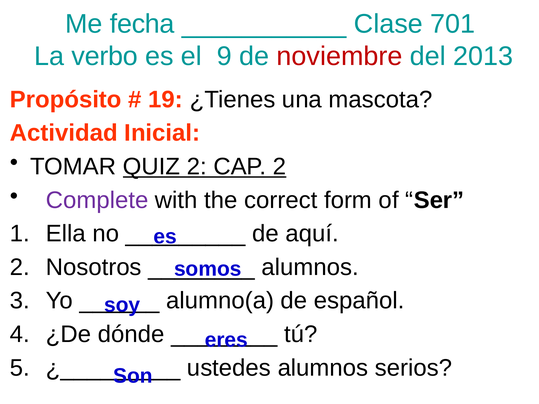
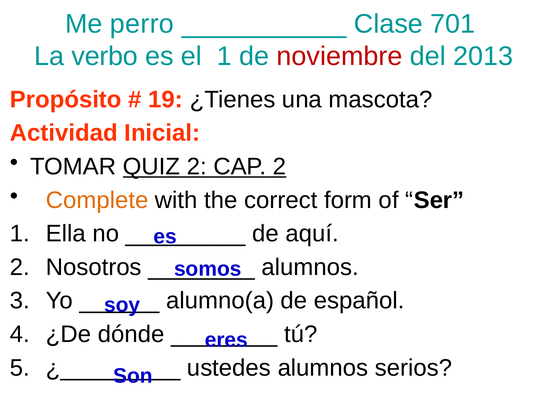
fecha: fecha -> perro
el 9: 9 -> 1
Complete colour: purple -> orange
